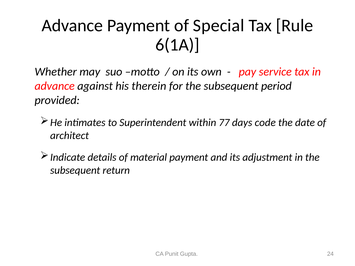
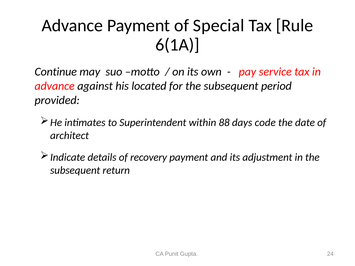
Whether: Whether -> Continue
therein: therein -> located
77: 77 -> 88
material: material -> recovery
